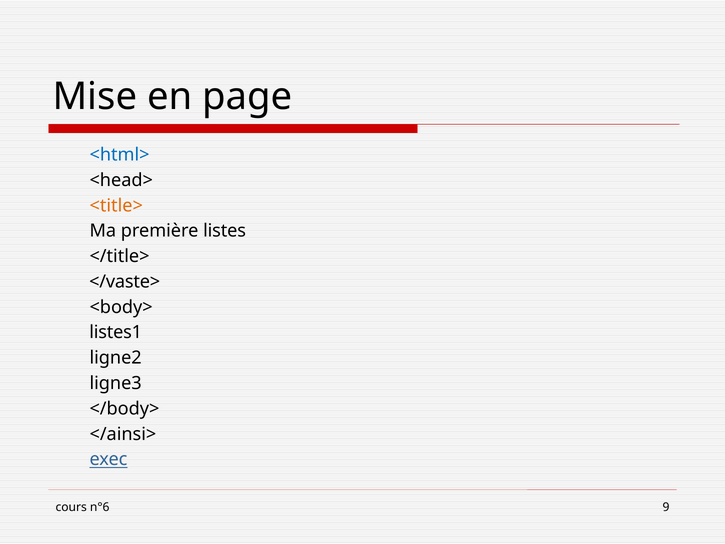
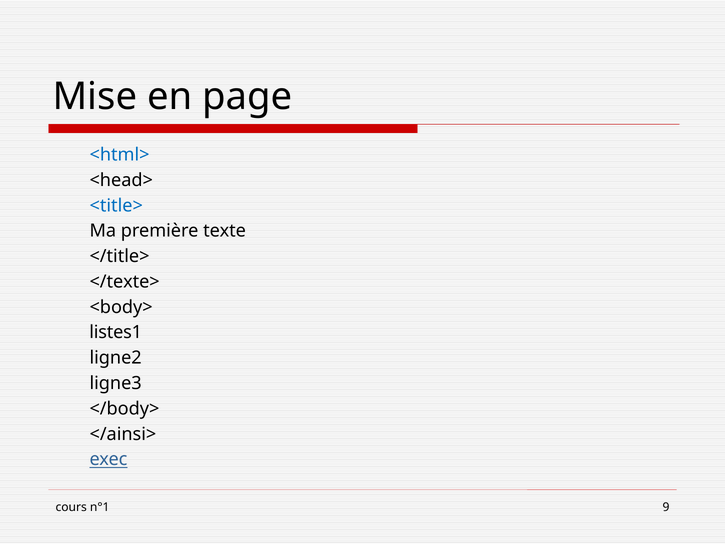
<title> colour: orange -> blue
listes: listes -> texte
</vaste>: </vaste> -> </texte>
n°6: n°6 -> n°1
